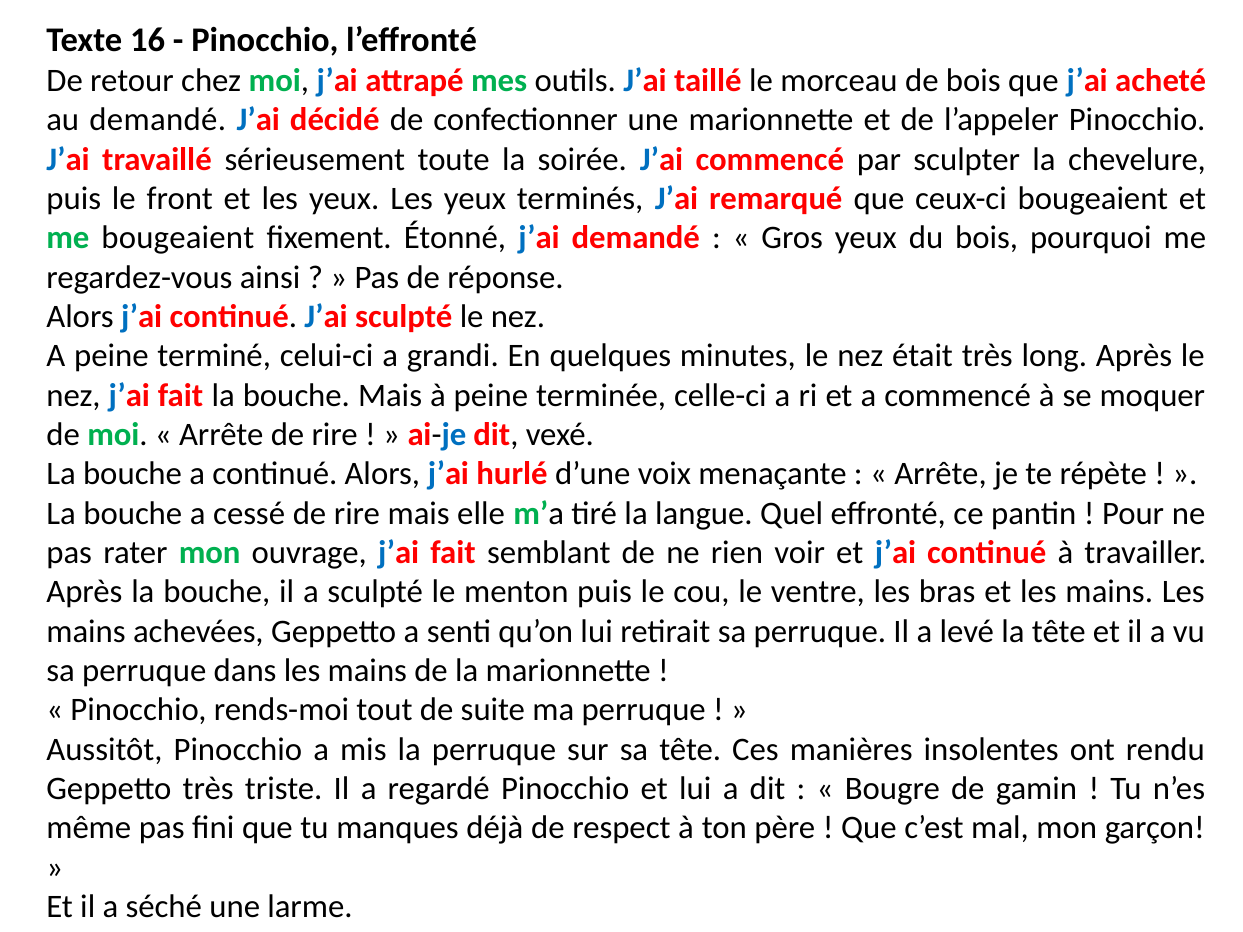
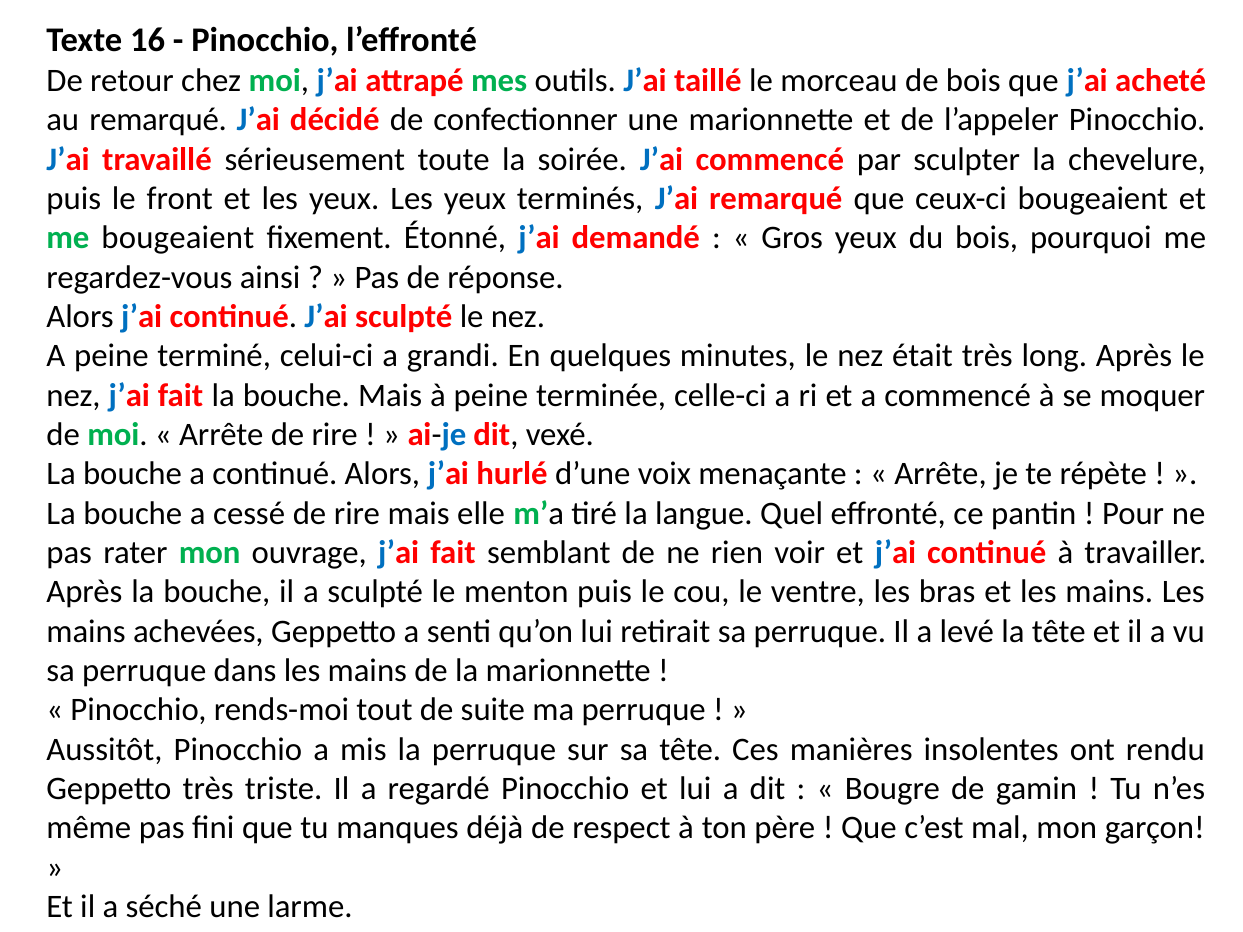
au demandé: demandé -> remarqué
